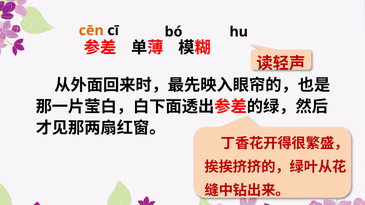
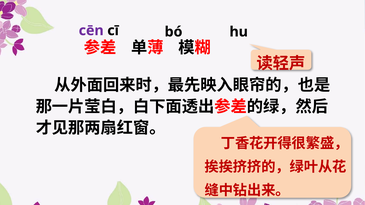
cēn colour: orange -> purple
